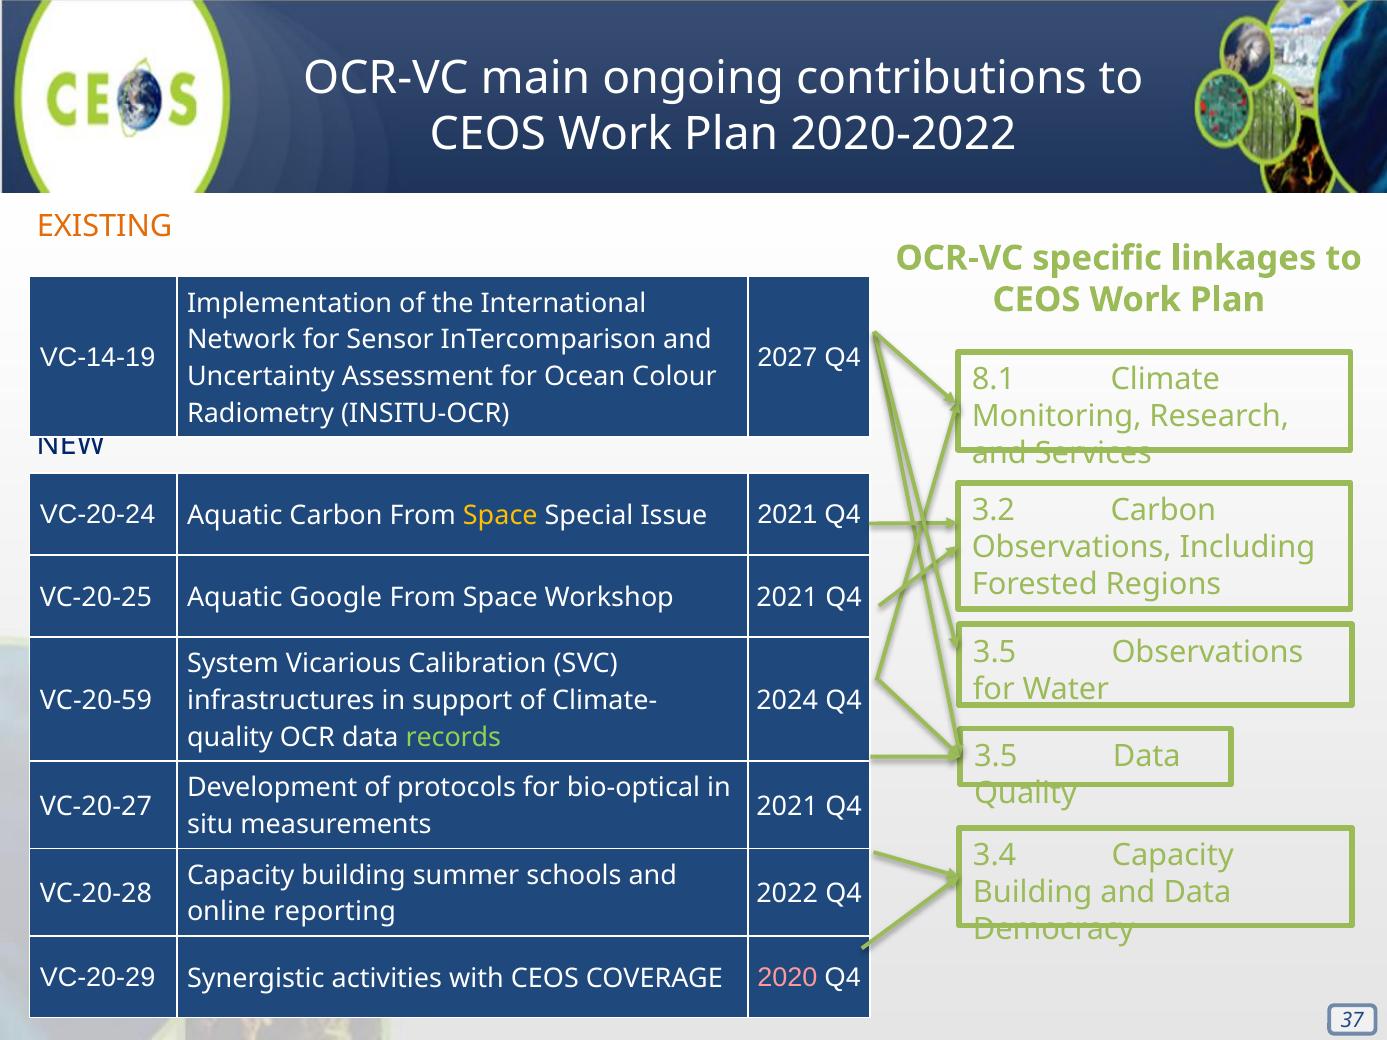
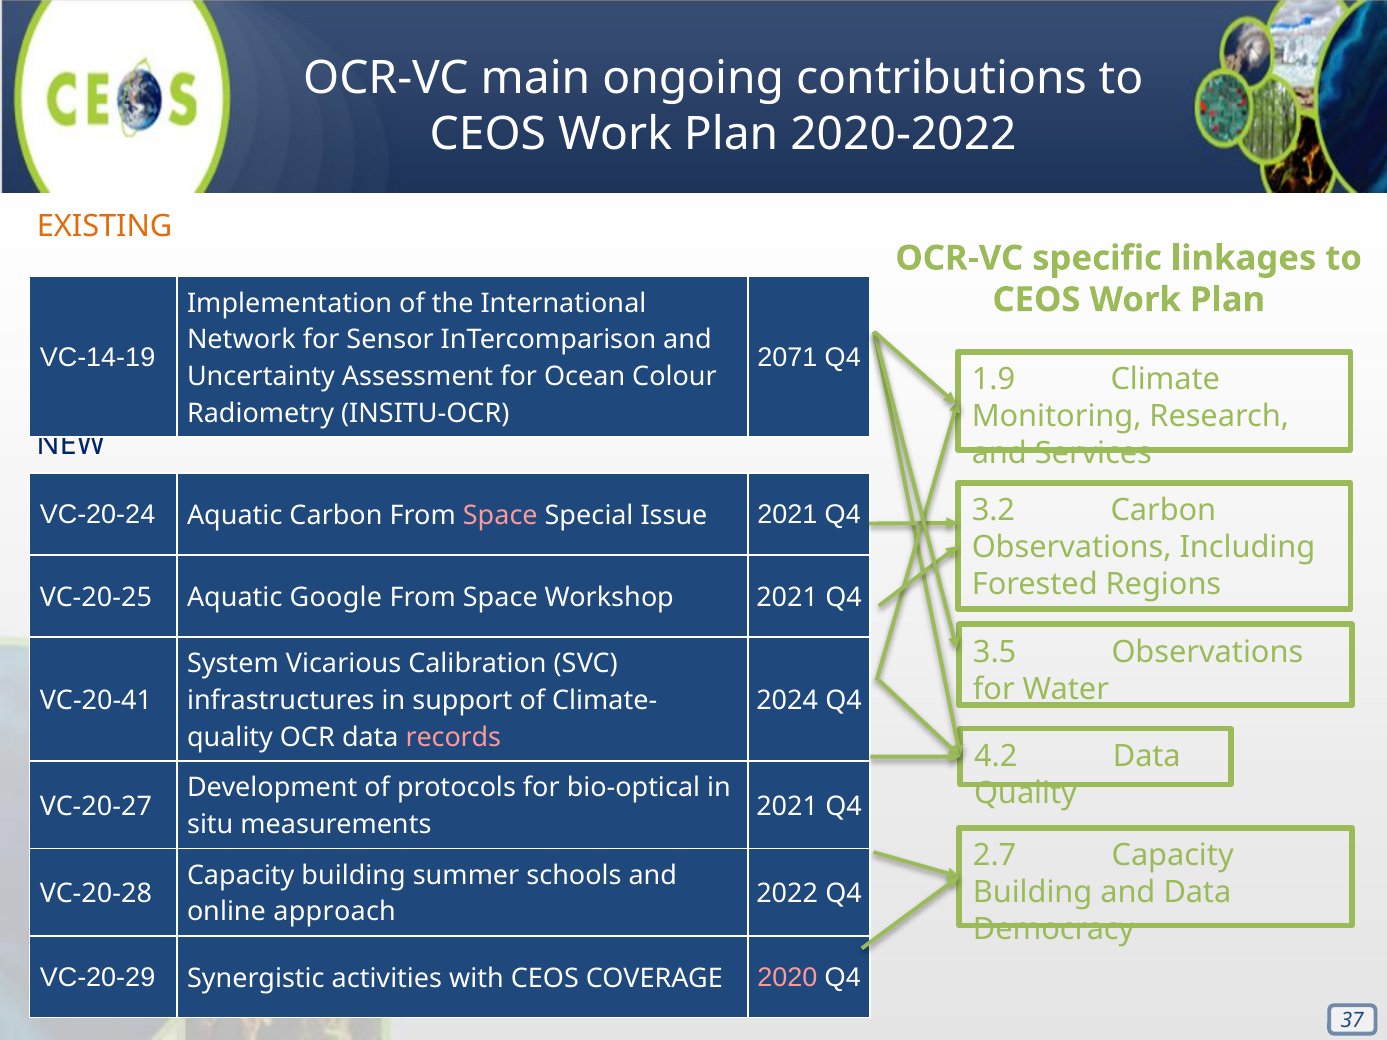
2027: 2027 -> 2071
8.1: 8.1 -> 1.9
Space at (500, 516) colour: yellow -> pink
VC-20-59: VC-20-59 -> VC-20-41
records colour: light green -> pink
3.5 at (996, 756): 3.5 -> 4.2
3.4: 3.4 -> 2.7
reporting: reporting -> approach
